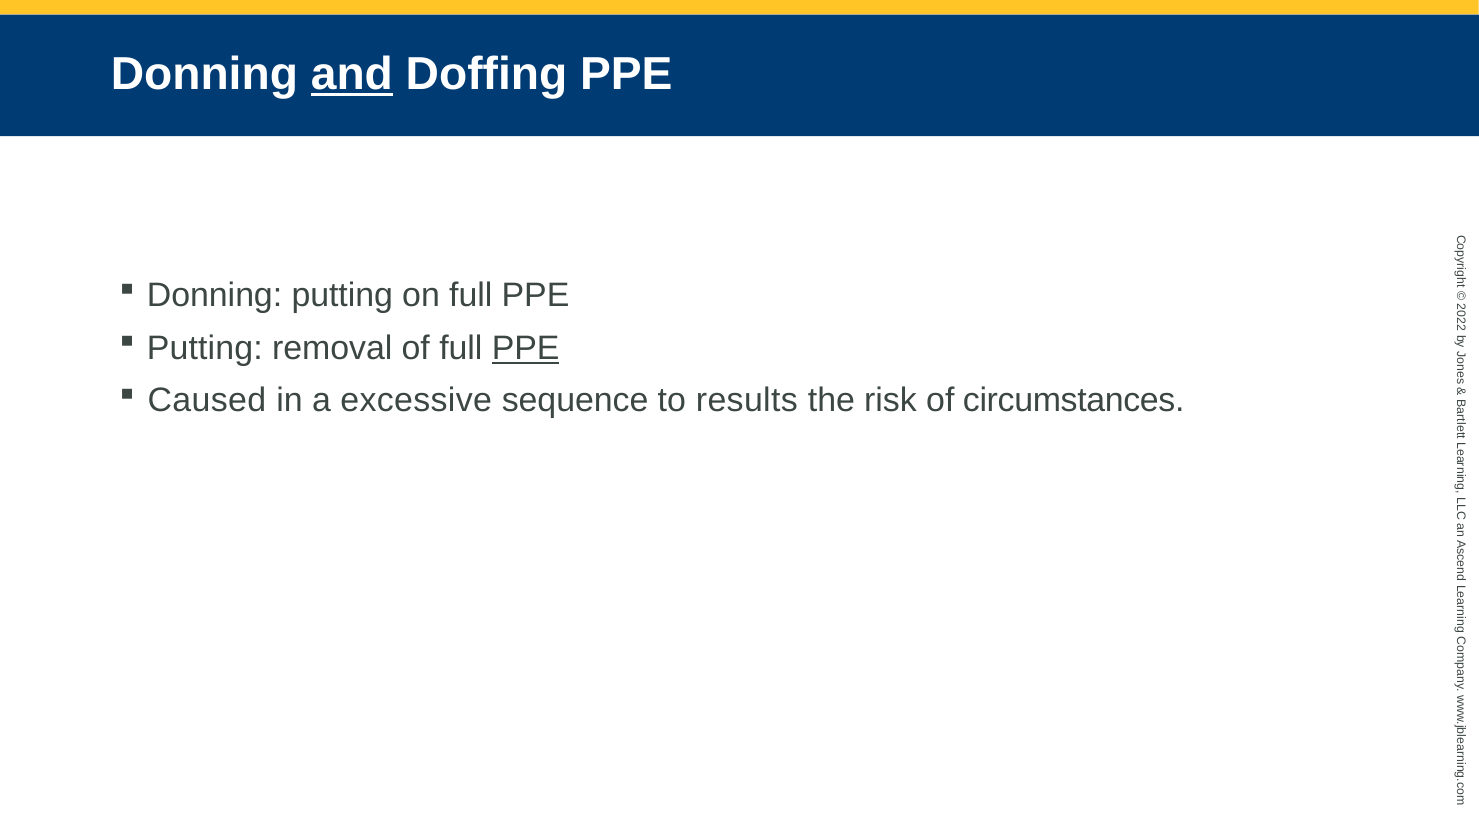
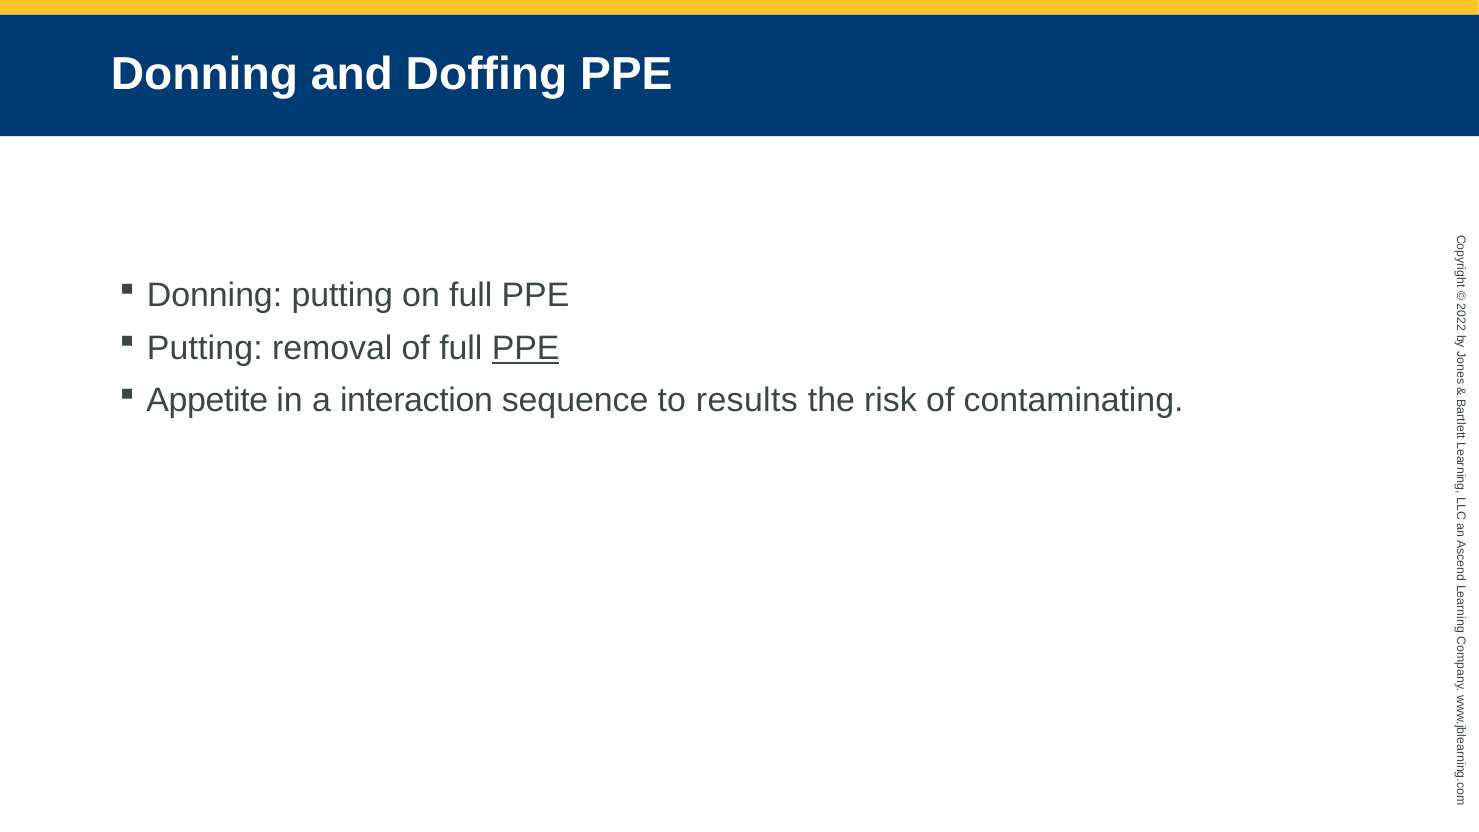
and underline: present -> none
Caused: Caused -> Appetite
excessive: excessive -> interaction
circumstances: circumstances -> contaminating
